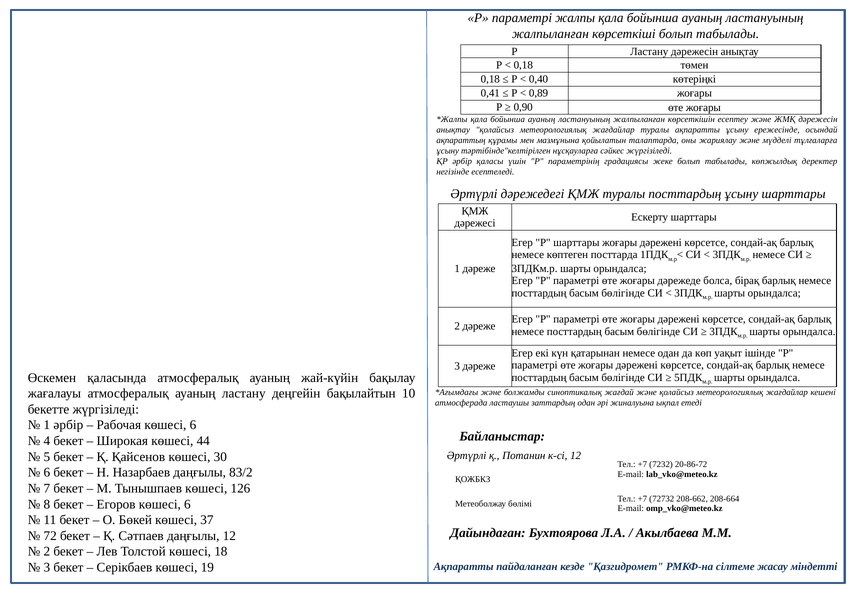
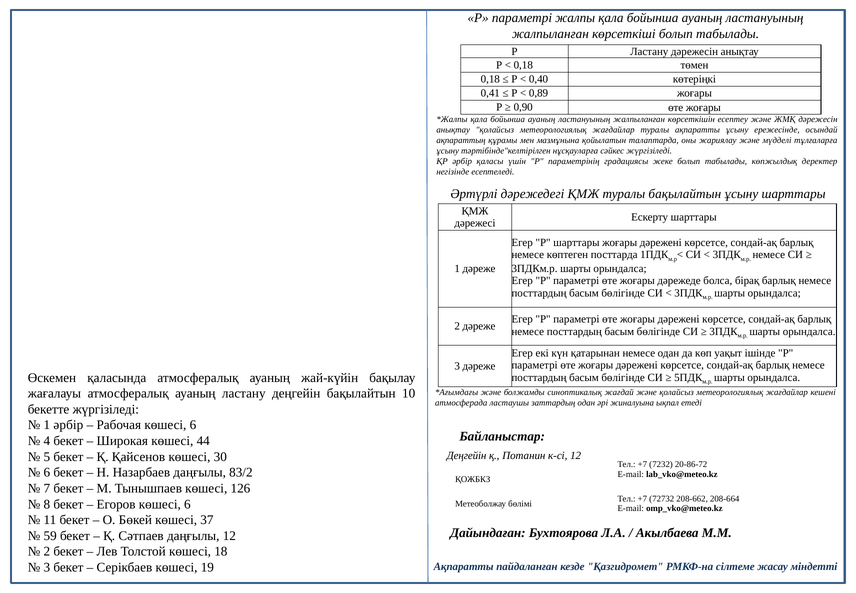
туралы посттардың: посттардың -> бақылайтын
Әртүрлі at (467, 455): Әртүрлі -> Деңгейін
72: 72 -> 59
